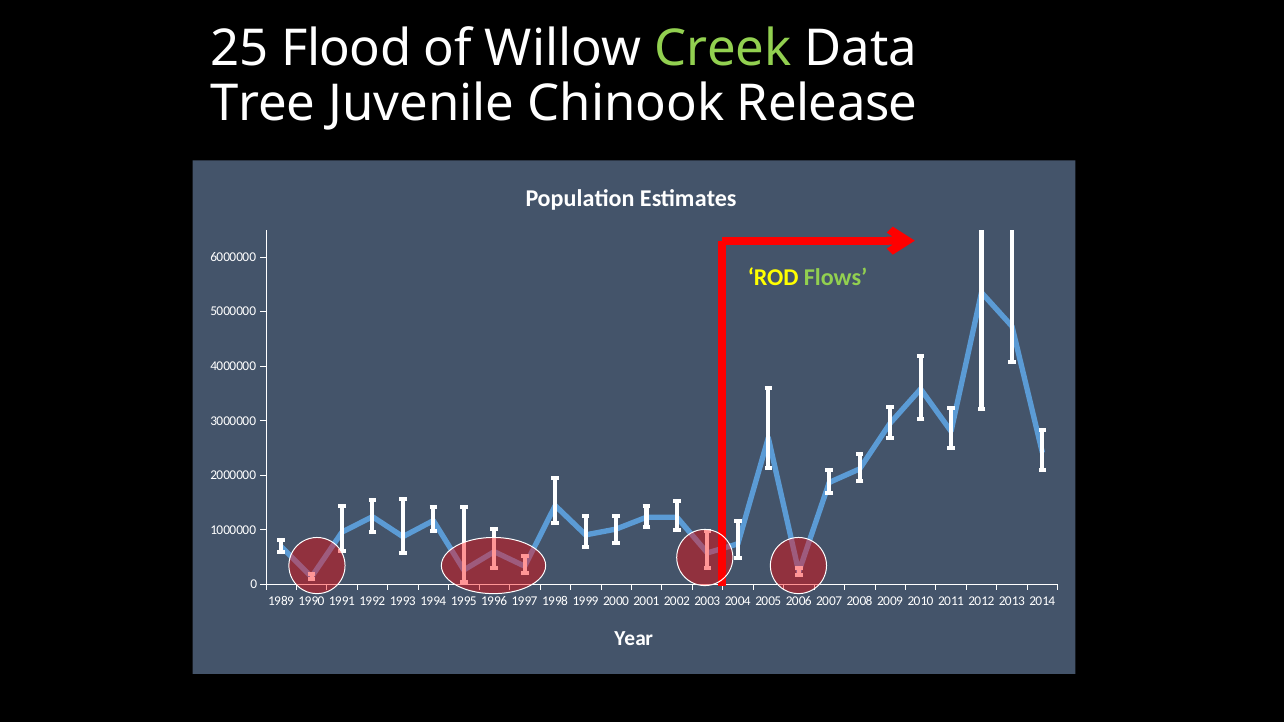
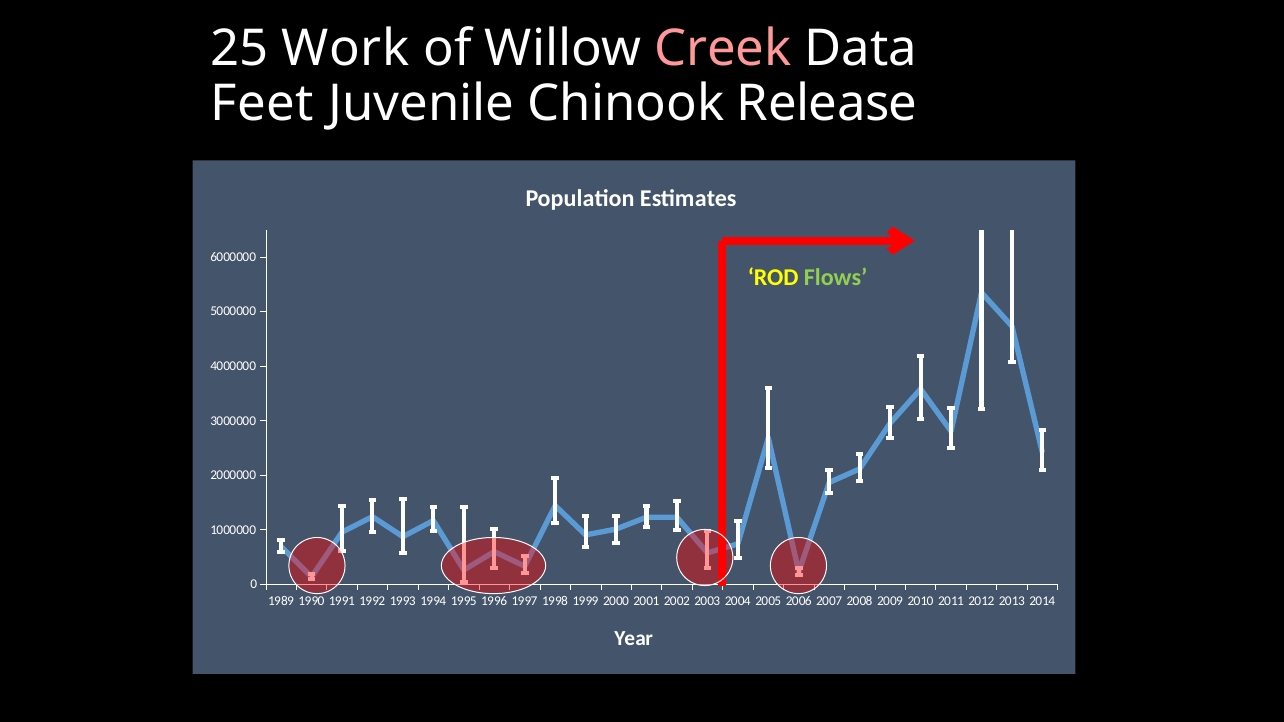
Flood: Flood -> Work
Creek colour: light green -> pink
Tree: Tree -> Feet
